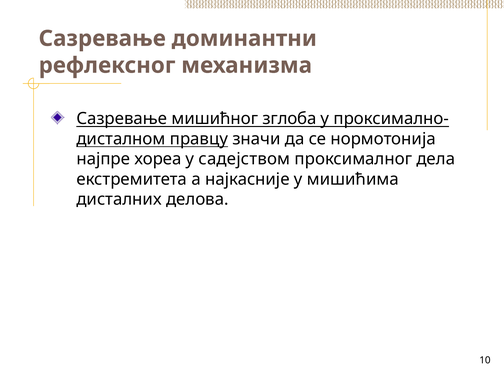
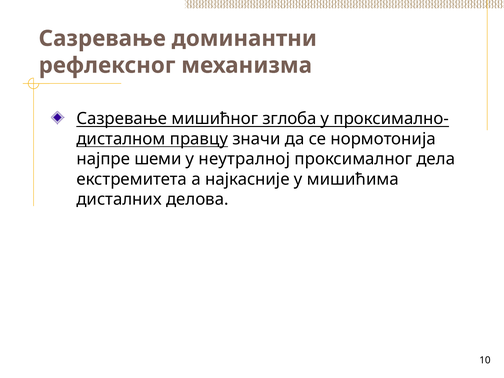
хореа: хореа -> шеми
садејством: садејством -> неутралној
